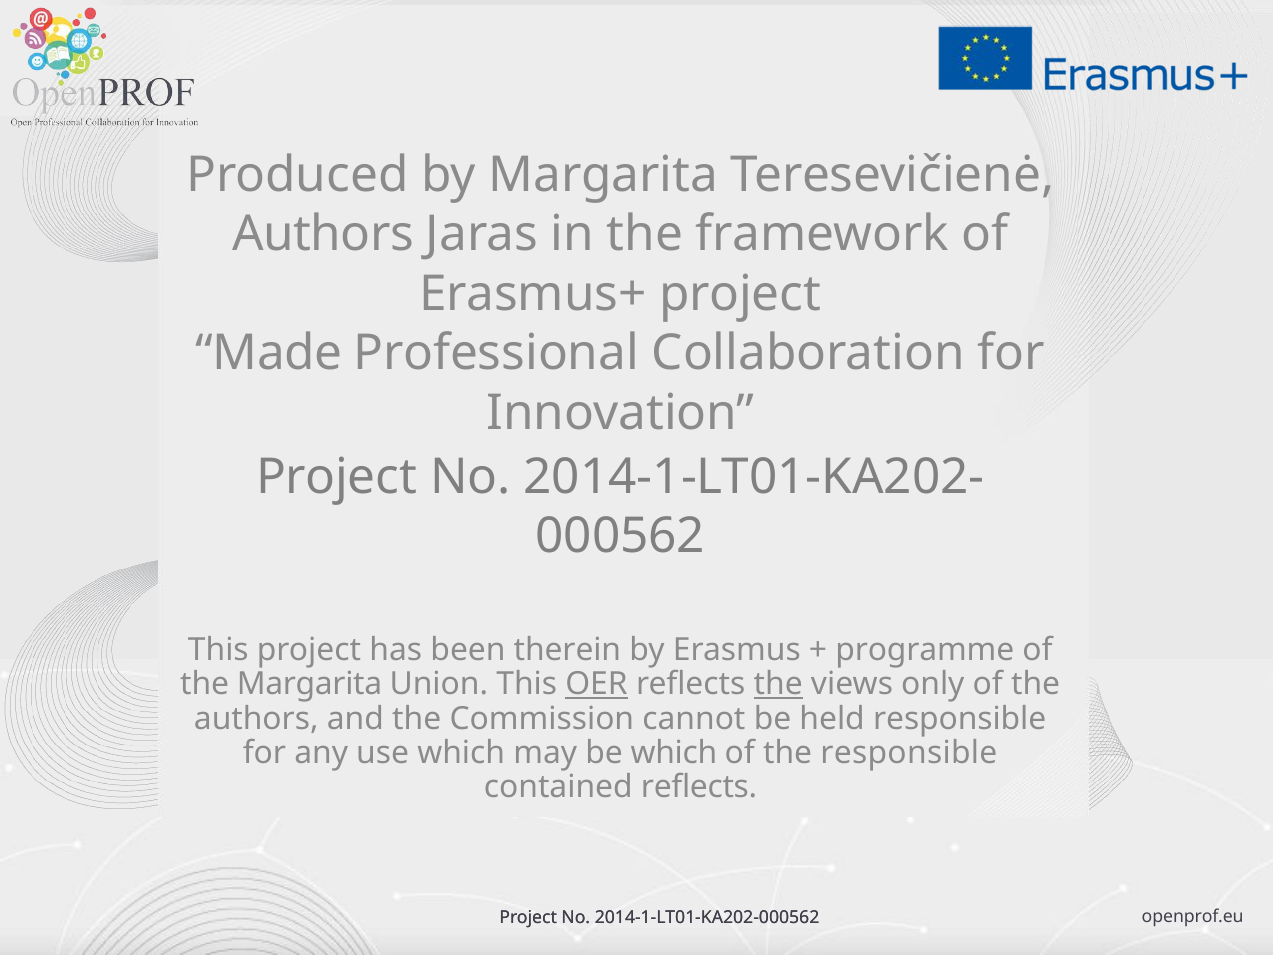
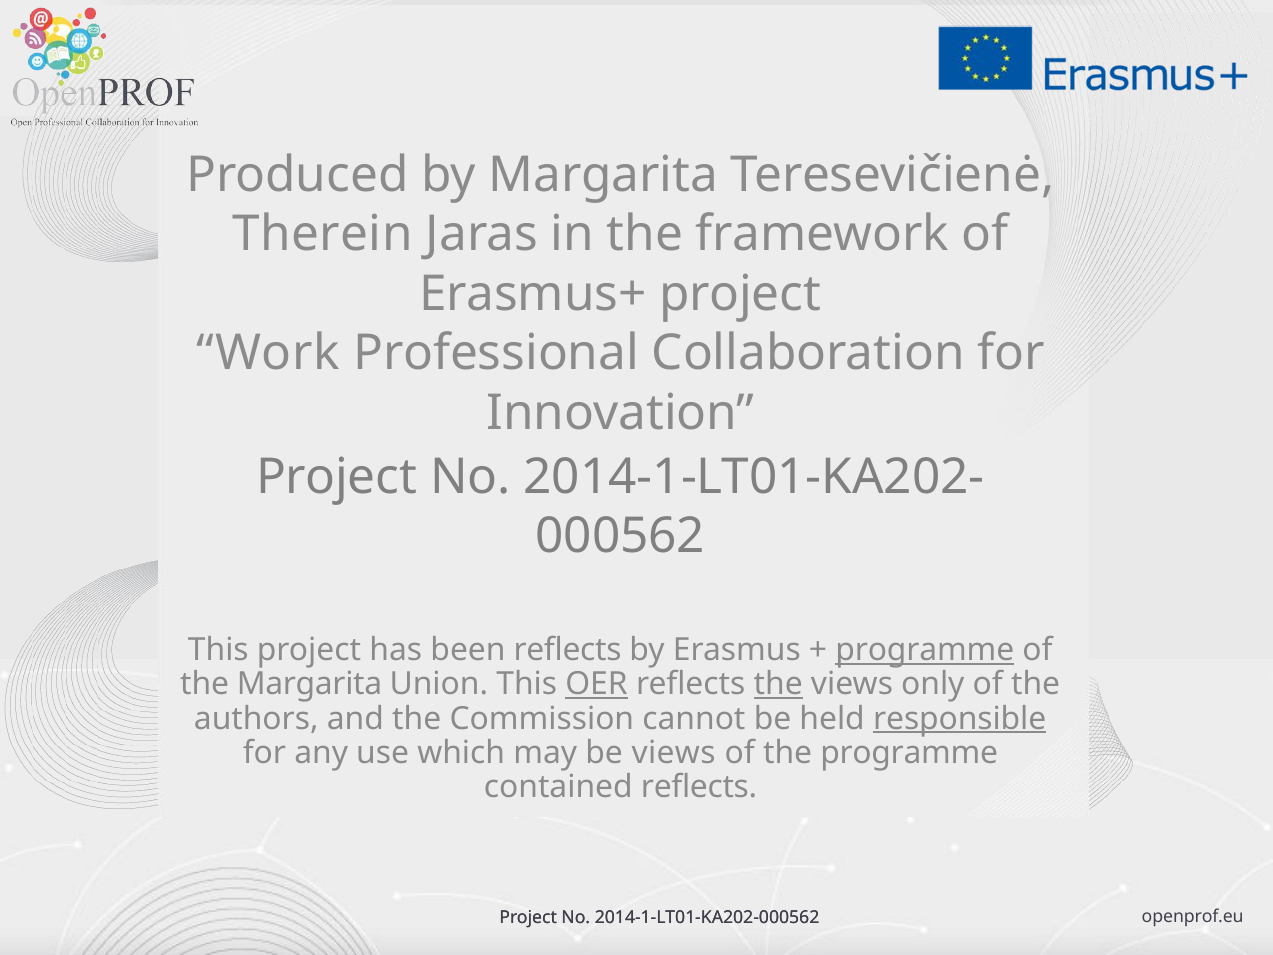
Authors at (323, 235): Authors -> Therein
Made: Made -> Work
been therein: therein -> reflects
programme at (925, 650) underline: none -> present
responsible at (960, 719) underline: none -> present
be which: which -> views
the responsible: responsible -> programme
